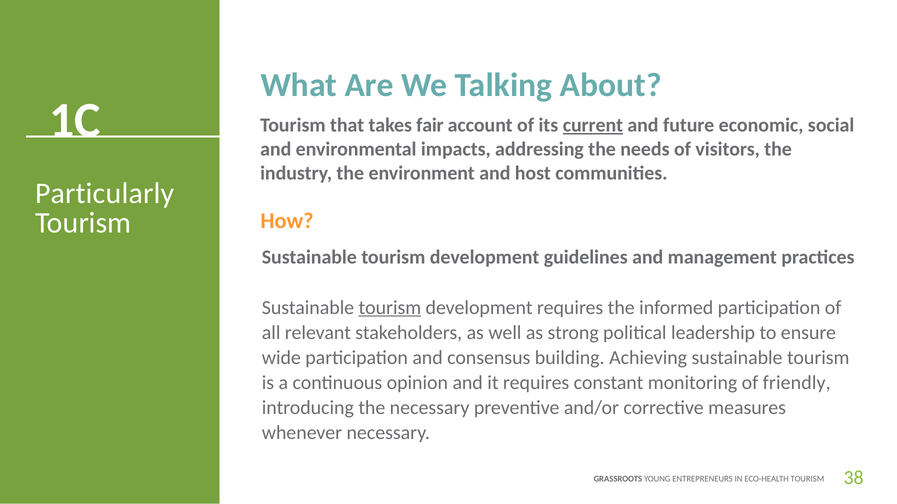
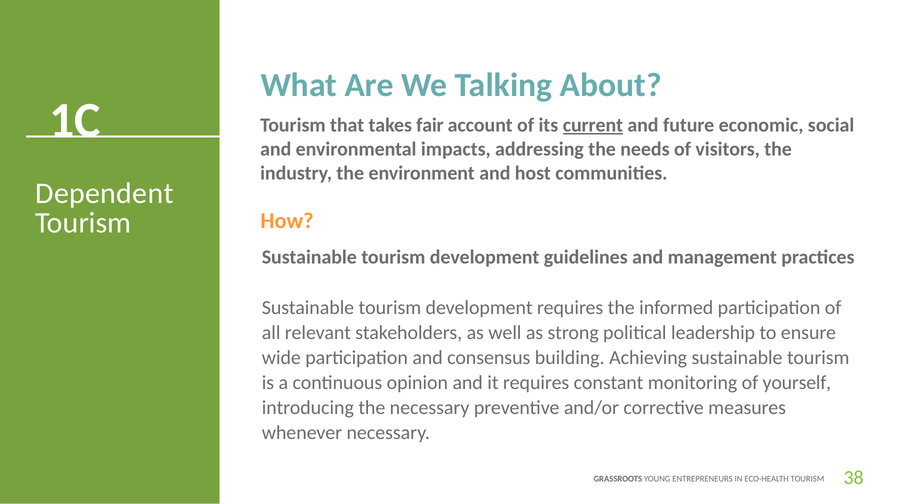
Particularly: Particularly -> Dependent
tourism at (390, 308) underline: present -> none
friendly: friendly -> yourself
